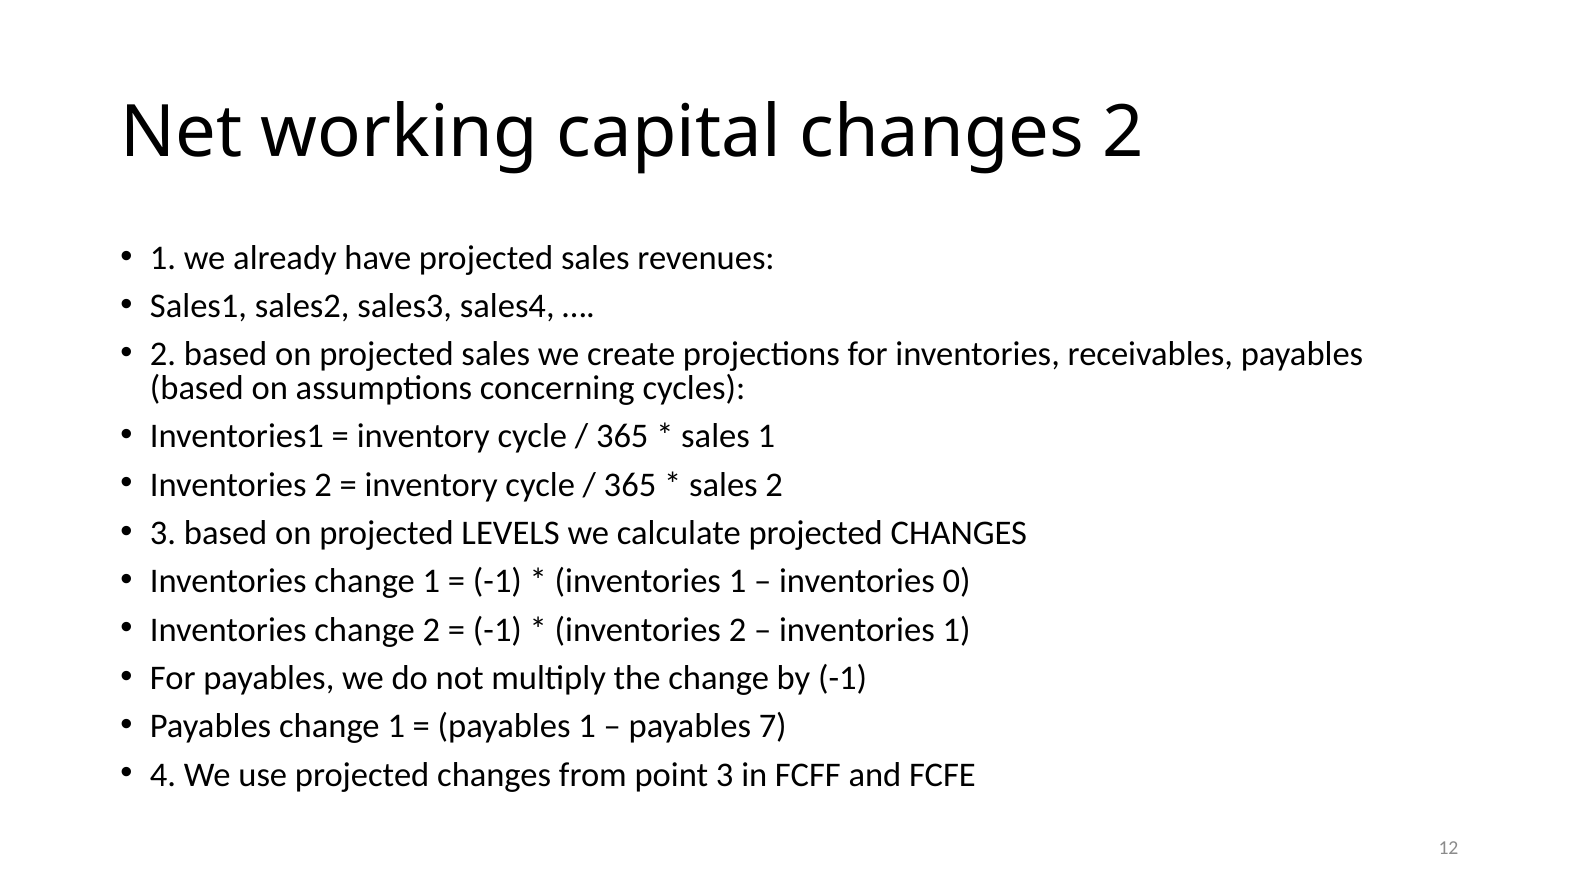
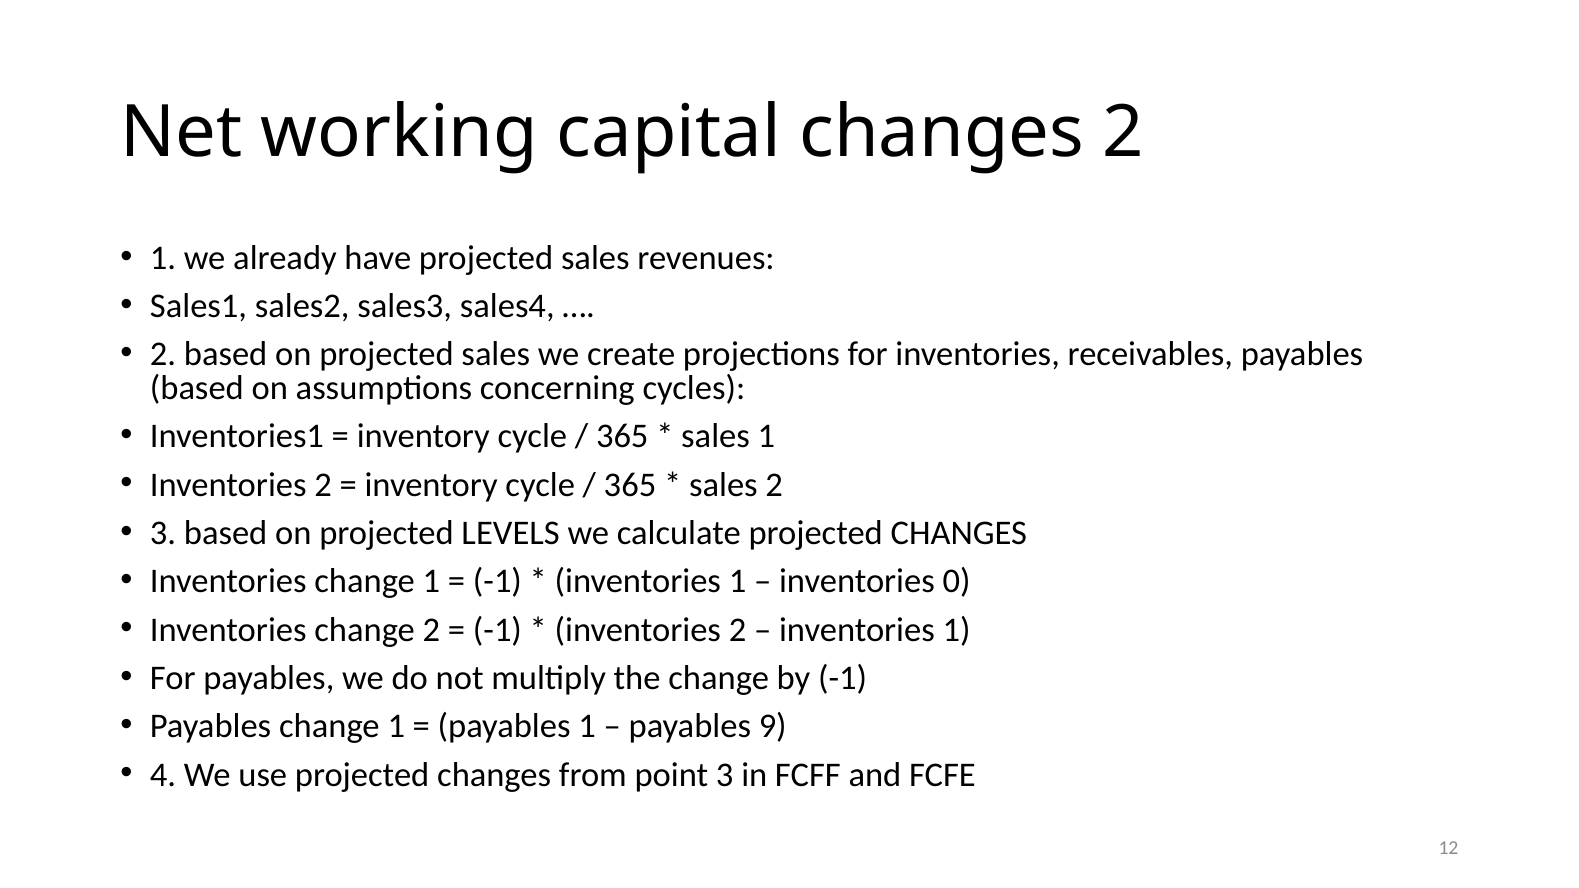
7: 7 -> 9
